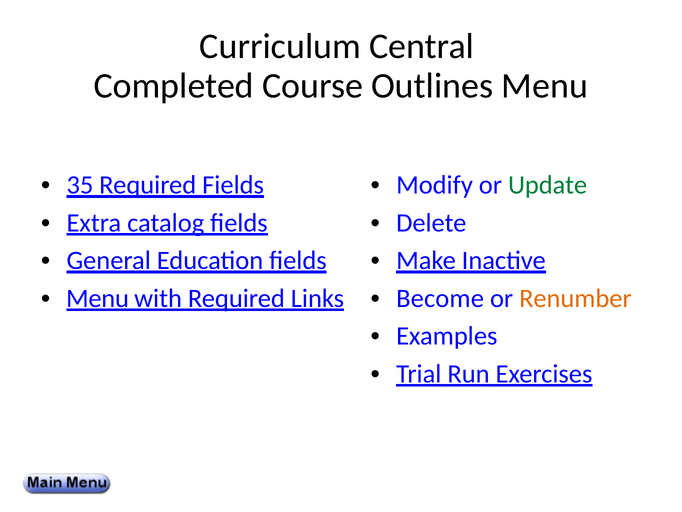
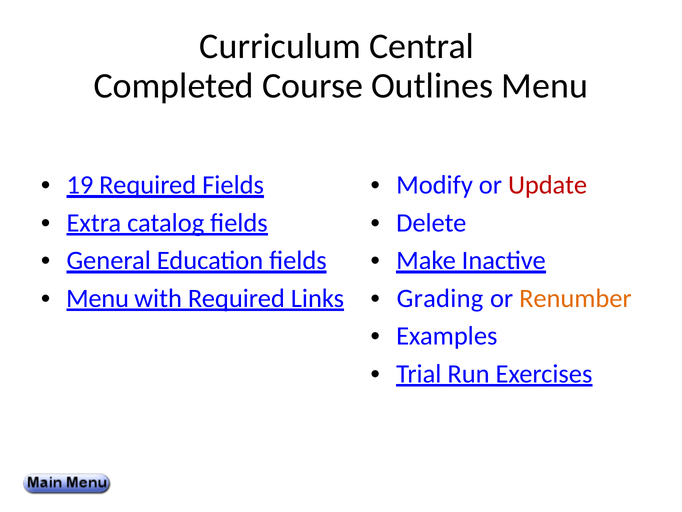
35: 35 -> 19
Update colour: green -> red
Become: Become -> Grading
